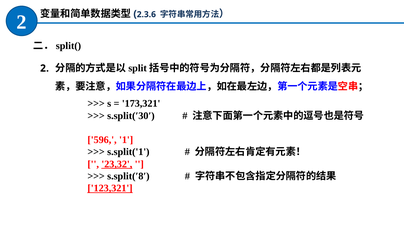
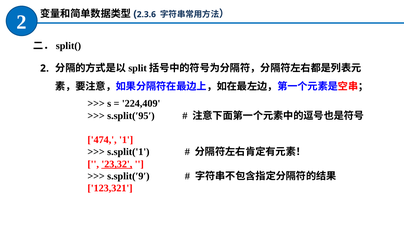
173,321: 173,321 -> 224,409
s.split(′30′: s.split(′30′ -> s.split(′95′
596: 596 -> 474
s.split(′8′: s.split(′8′ -> s.split(′9′
123,321 underline: present -> none
